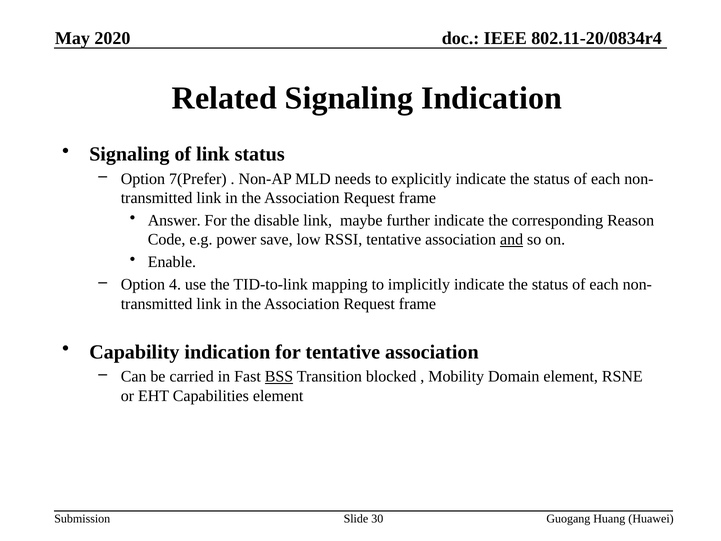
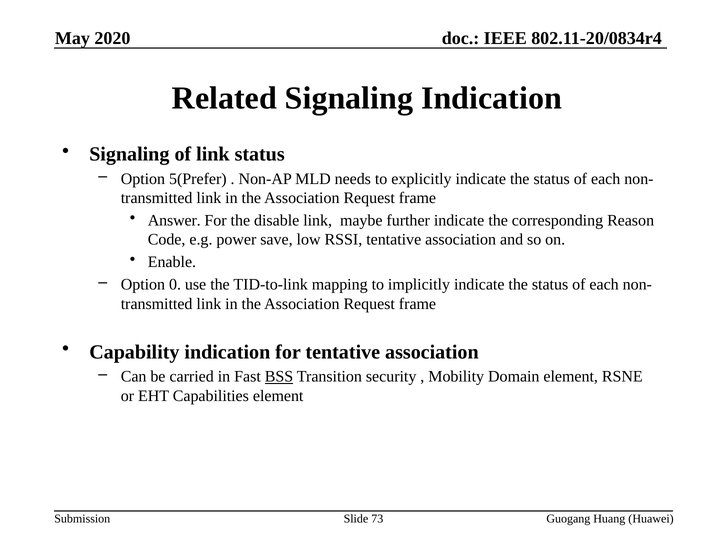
7(Prefer: 7(Prefer -> 5(Prefer
and underline: present -> none
4: 4 -> 0
blocked: blocked -> security
30: 30 -> 73
